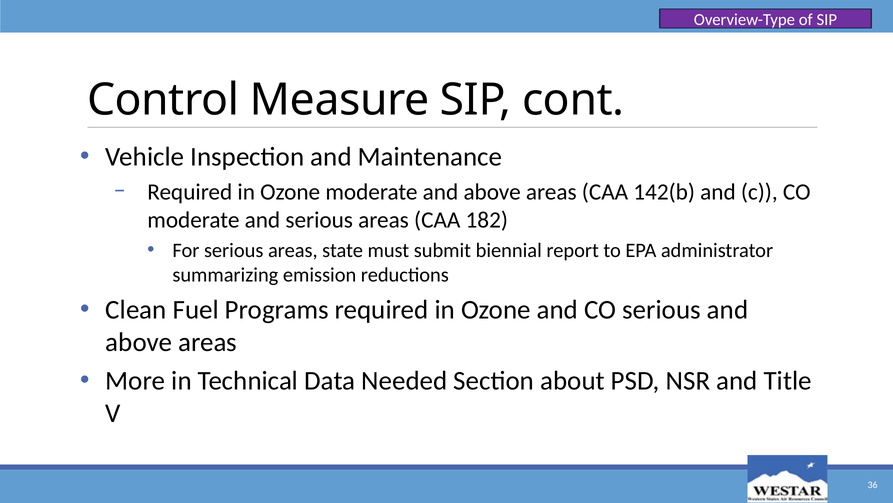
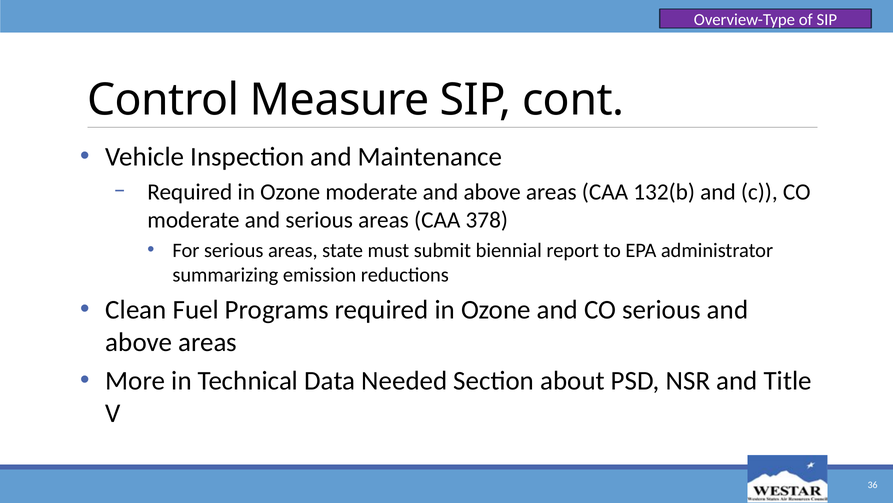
142(b: 142(b -> 132(b
182: 182 -> 378
